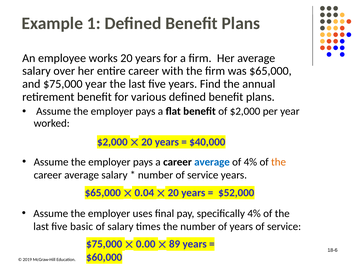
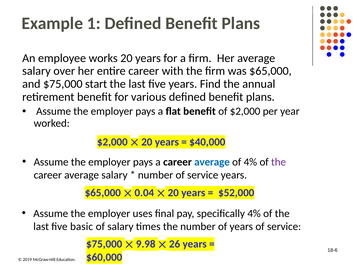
$75,000 year: year -> start
the at (279, 162) colour: orange -> purple
0.00: 0.00 -> 9.98
89: 89 -> 26
